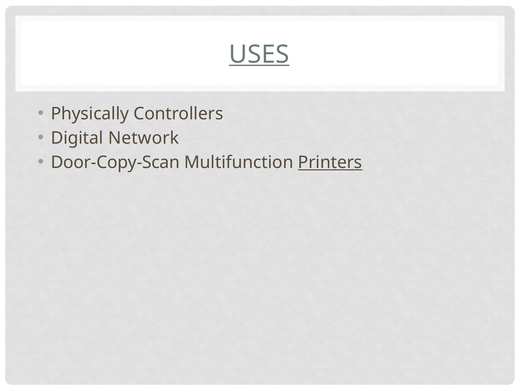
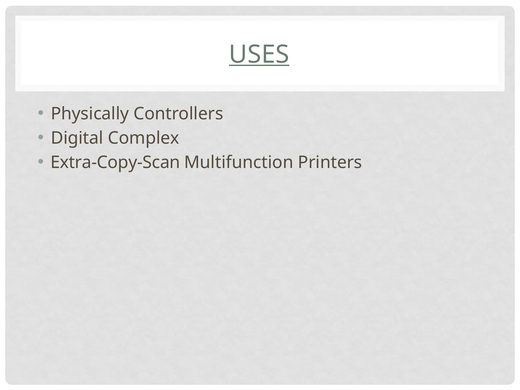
Network: Network -> Complex
Door-Copy-Scan: Door-Copy-Scan -> Extra-Copy-Scan
Printers underline: present -> none
